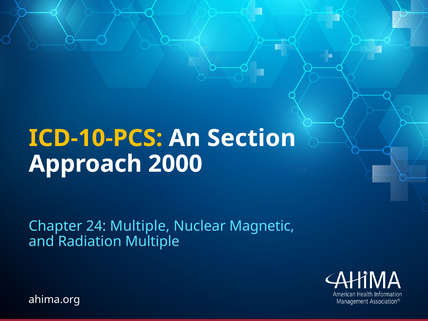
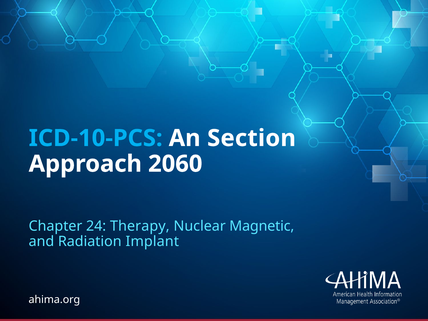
ICD-10-PCS colour: yellow -> light blue
2000: 2000 -> 2060
24 Multiple: Multiple -> Therapy
Radiation Multiple: Multiple -> Implant
